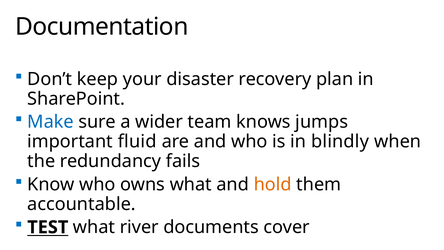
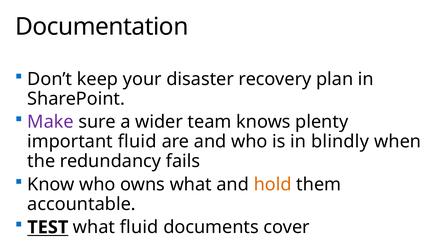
Make colour: blue -> purple
jumps: jumps -> plenty
what river: river -> fluid
